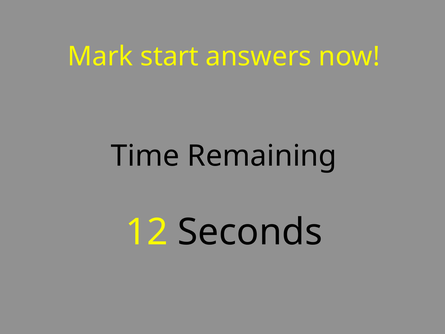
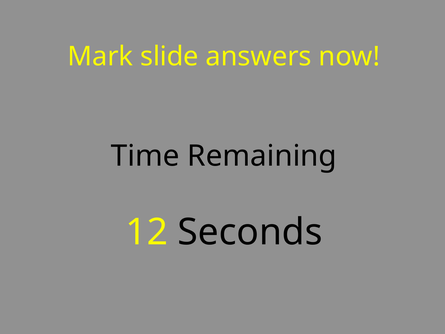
start: start -> slide
